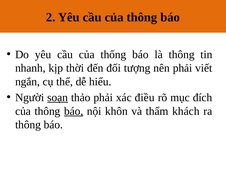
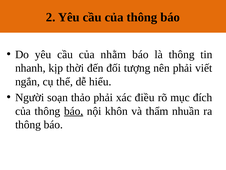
thống: thống -> nhằm
soạn underline: present -> none
khách: khách -> nhuần
